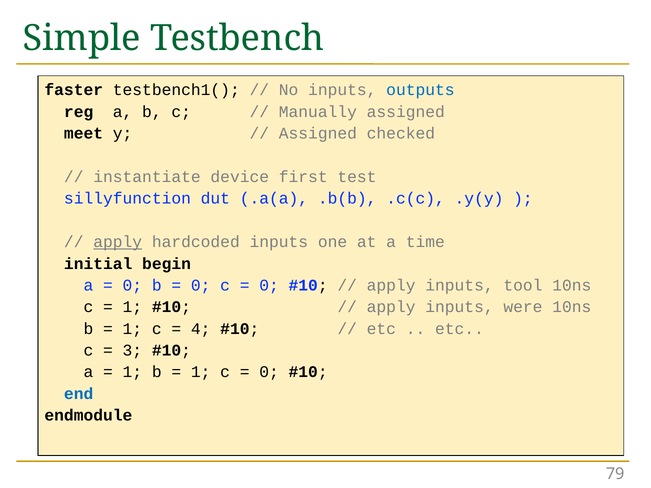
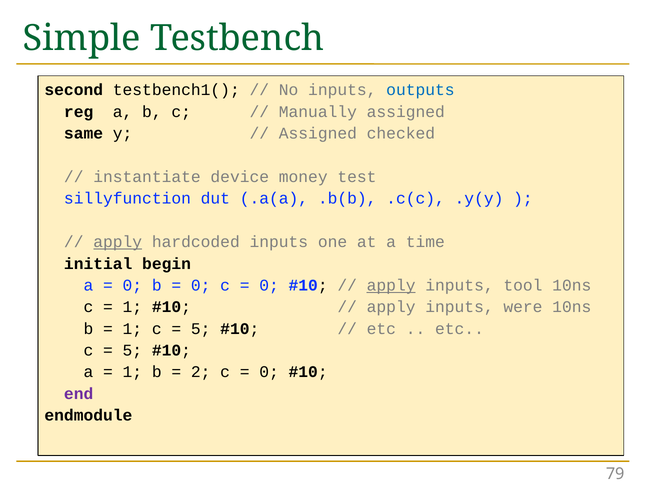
faster: faster -> second
meet: meet -> same
first: first -> money
apply at (391, 285) underline: none -> present
4 at (201, 329): 4 -> 5
3 at (132, 351): 3 -> 5
1 at (201, 372): 1 -> 2
end colour: blue -> purple
